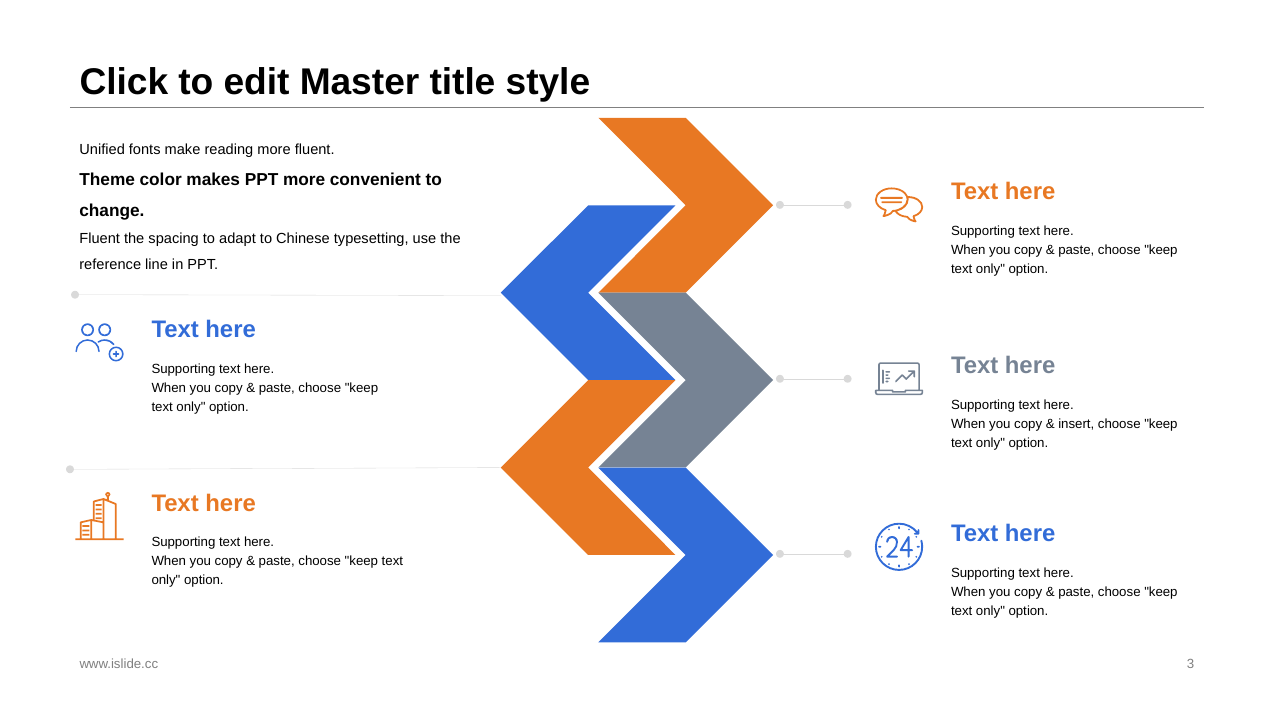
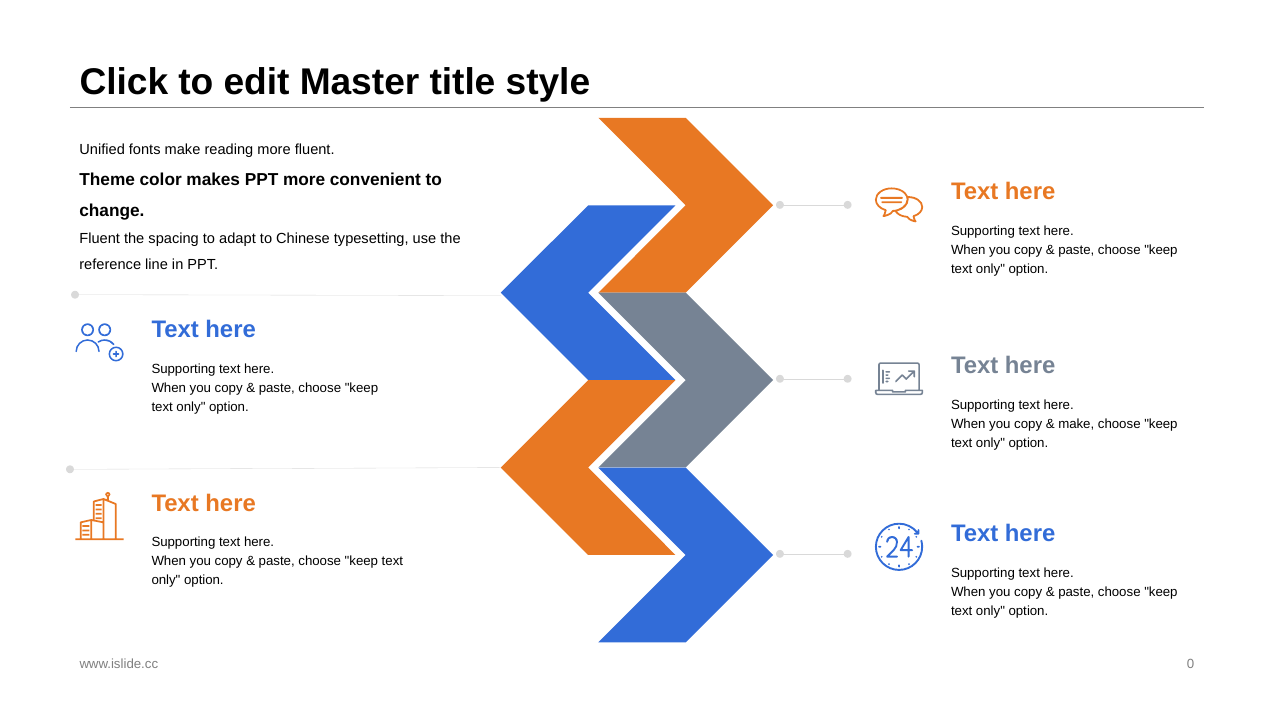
insert at (1076, 424): insert -> make
3: 3 -> 0
